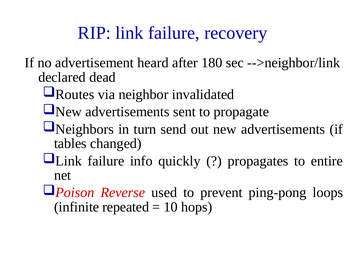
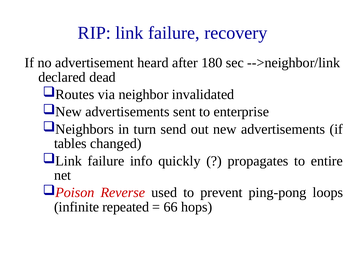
propagate: propagate -> enterprise
10: 10 -> 66
